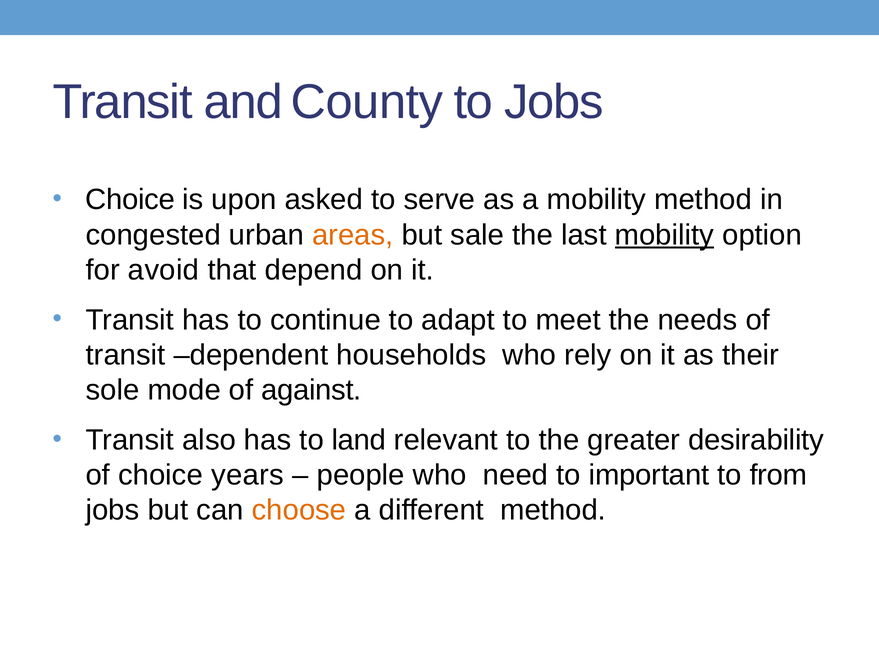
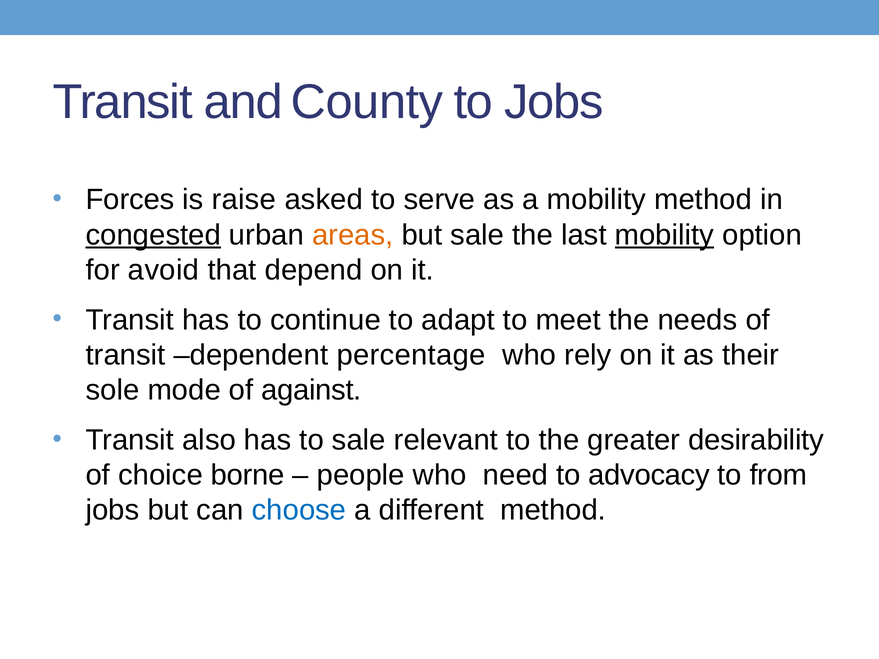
Choice at (130, 200): Choice -> Forces
upon: upon -> raise
congested underline: none -> present
households: households -> percentage
to land: land -> sale
years: years -> borne
important: important -> advocacy
choose colour: orange -> blue
